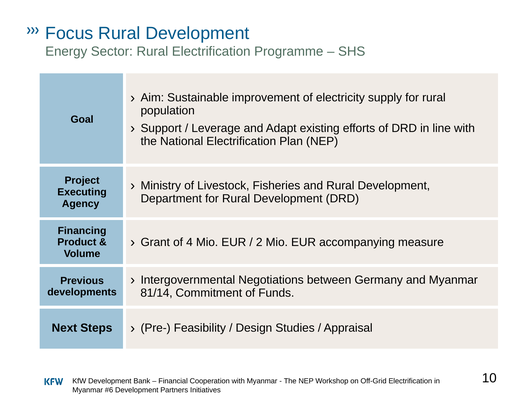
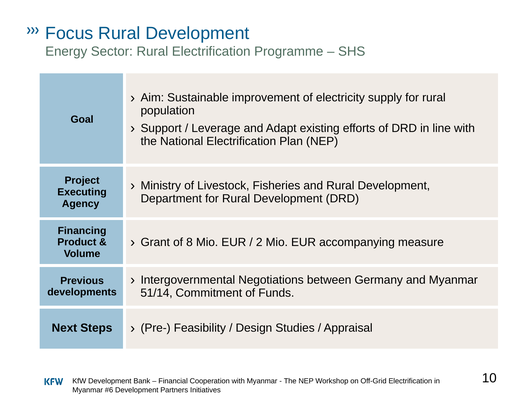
4: 4 -> 8
81/14: 81/14 -> 51/14
